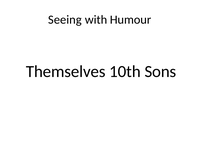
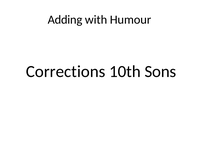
Seeing: Seeing -> Adding
Themselves: Themselves -> Corrections
